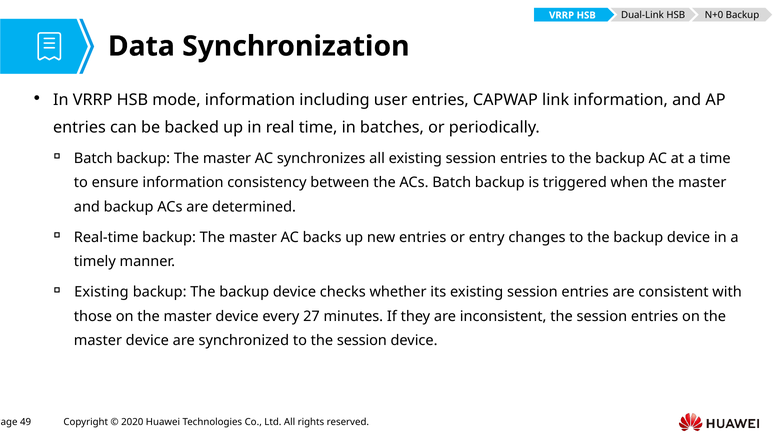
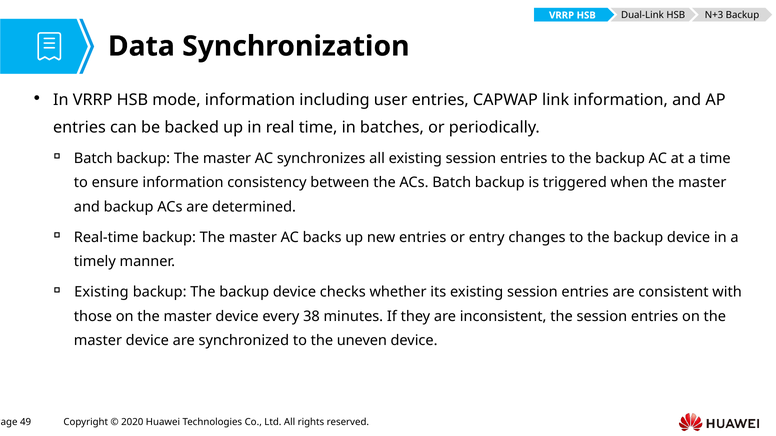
N+0: N+0 -> N+3
27: 27 -> 38
to the session: session -> uneven
